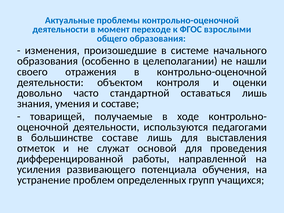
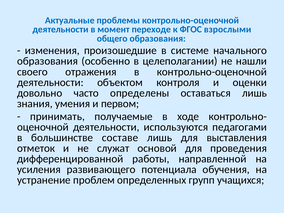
стандартной: стандартной -> определены
и составе: составе -> первом
товарищей: товарищей -> принимать
